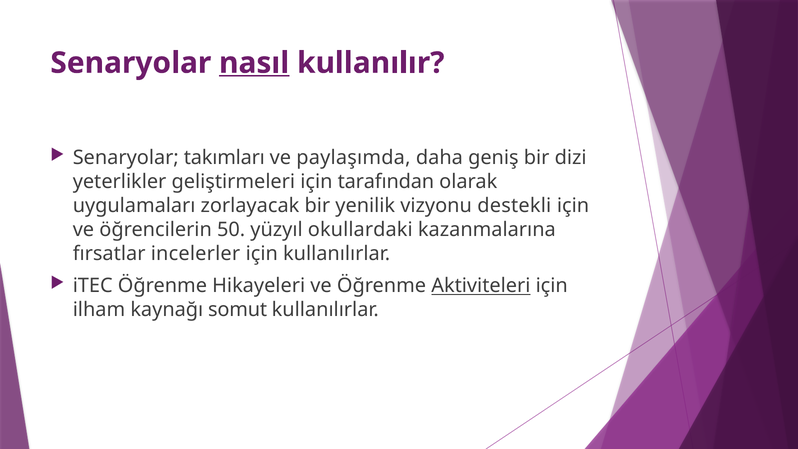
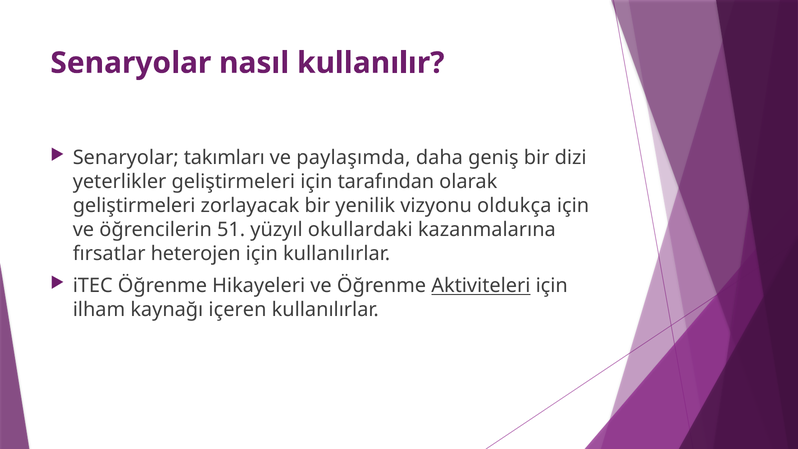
nasıl underline: present -> none
uygulamaları at (134, 206): uygulamaları -> geliştirmeleri
destekli: destekli -> oldukça
50: 50 -> 51
incelerler: incelerler -> heterojen
somut: somut -> içeren
